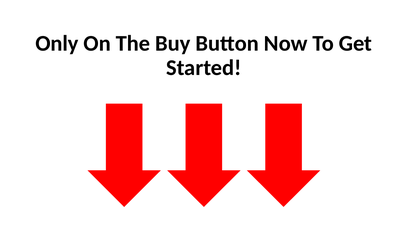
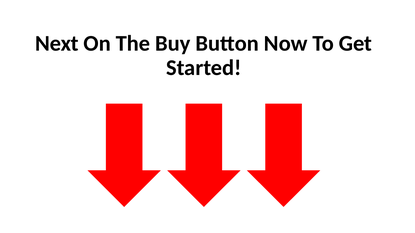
Only: Only -> Next
